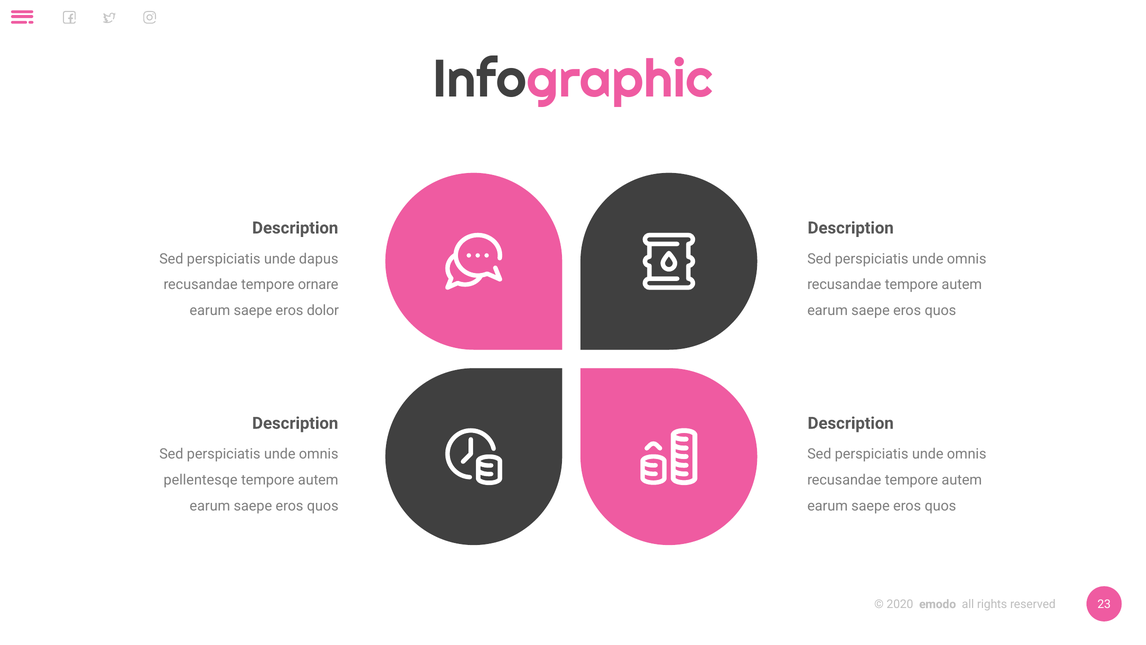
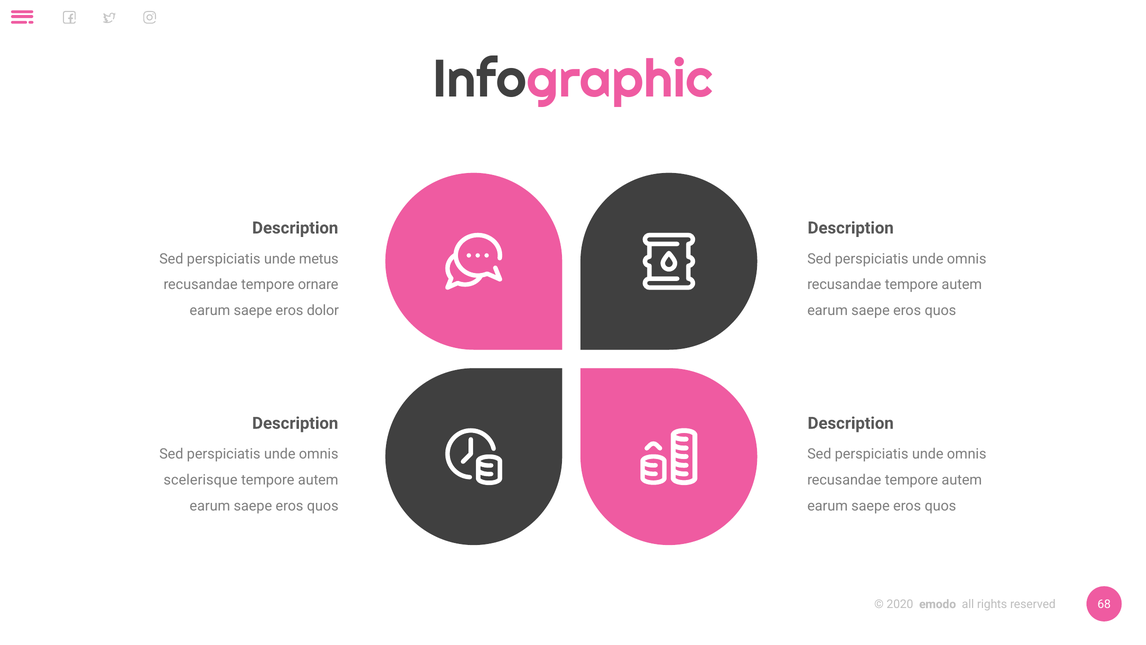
dapus: dapus -> metus
pellentesqe: pellentesqe -> scelerisque
23: 23 -> 68
